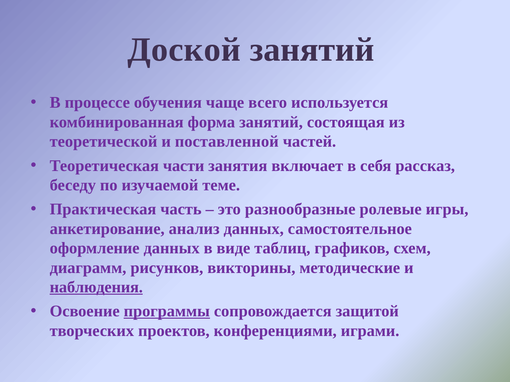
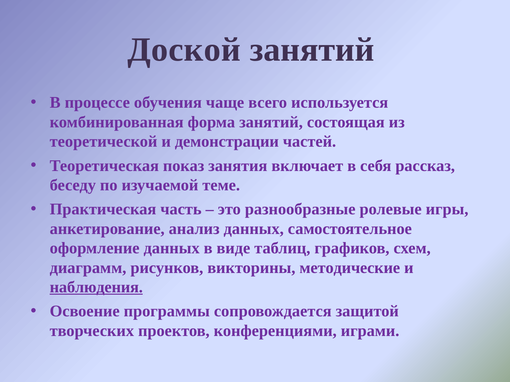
поставленной: поставленной -> демонстрации
части: части -> показ
программы underline: present -> none
